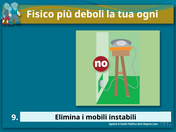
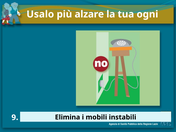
Fisico: Fisico -> Usalo
deboli: deboli -> alzare
